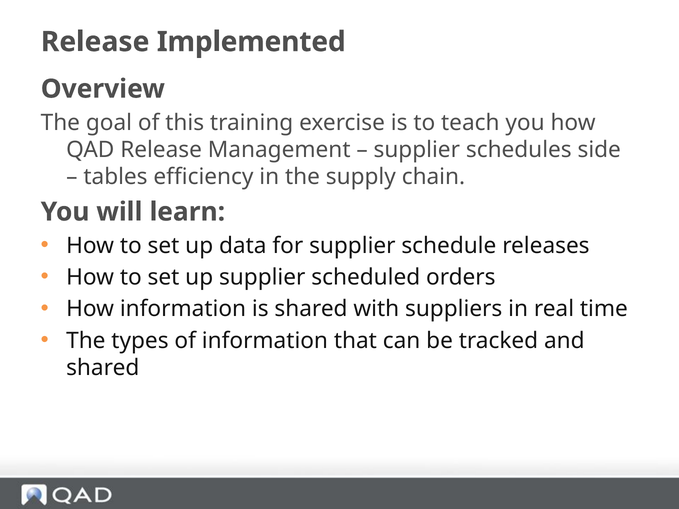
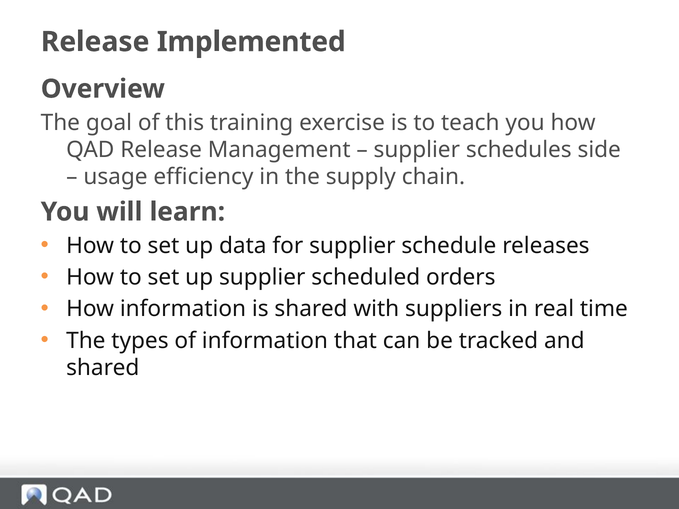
tables: tables -> usage
